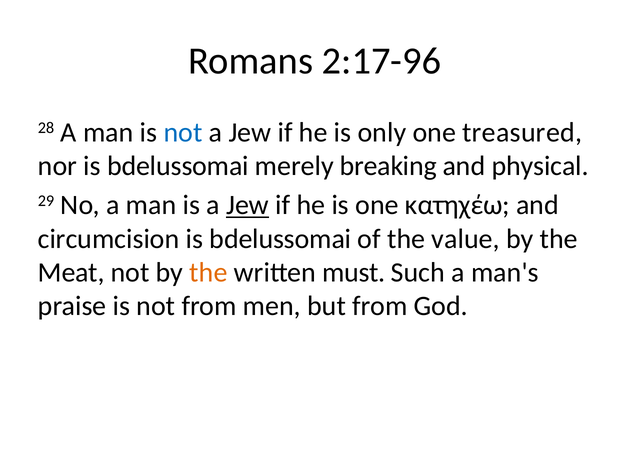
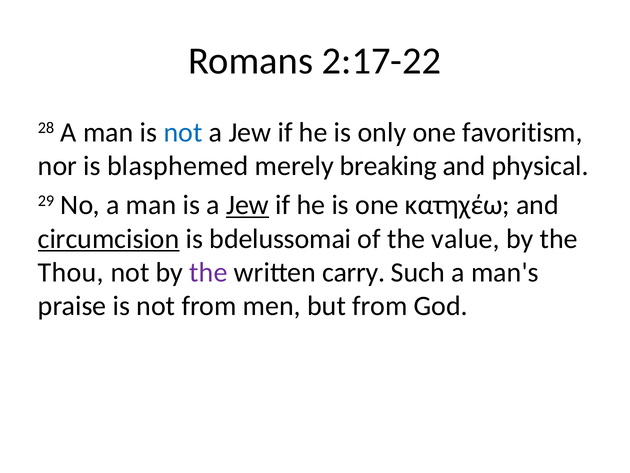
2:17-96: 2:17-96 -> 2:17-22
treasured: treasured -> favoritism
nor is bdelussomai: bdelussomai -> blasphemed
circumcision underline: none -> present
Meat: Meat -> Thou
the at (208, 272) colour: orange -> purple
must: must -> carry
